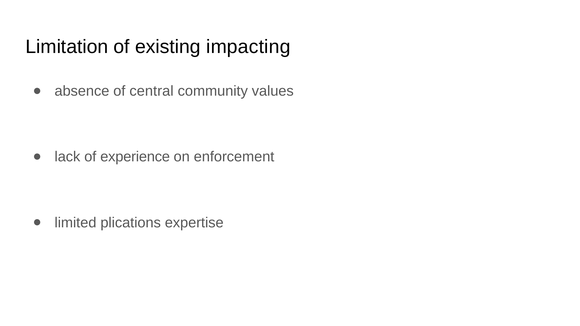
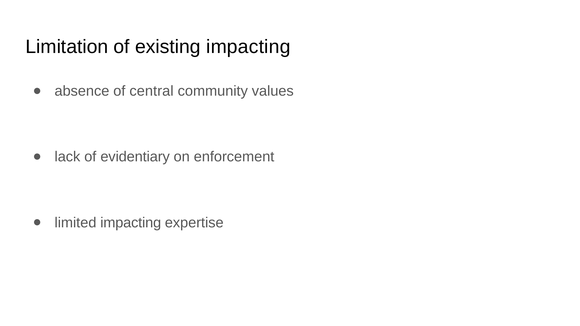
experience: experience -> evidentiary
limited plications: plications -> impacting
